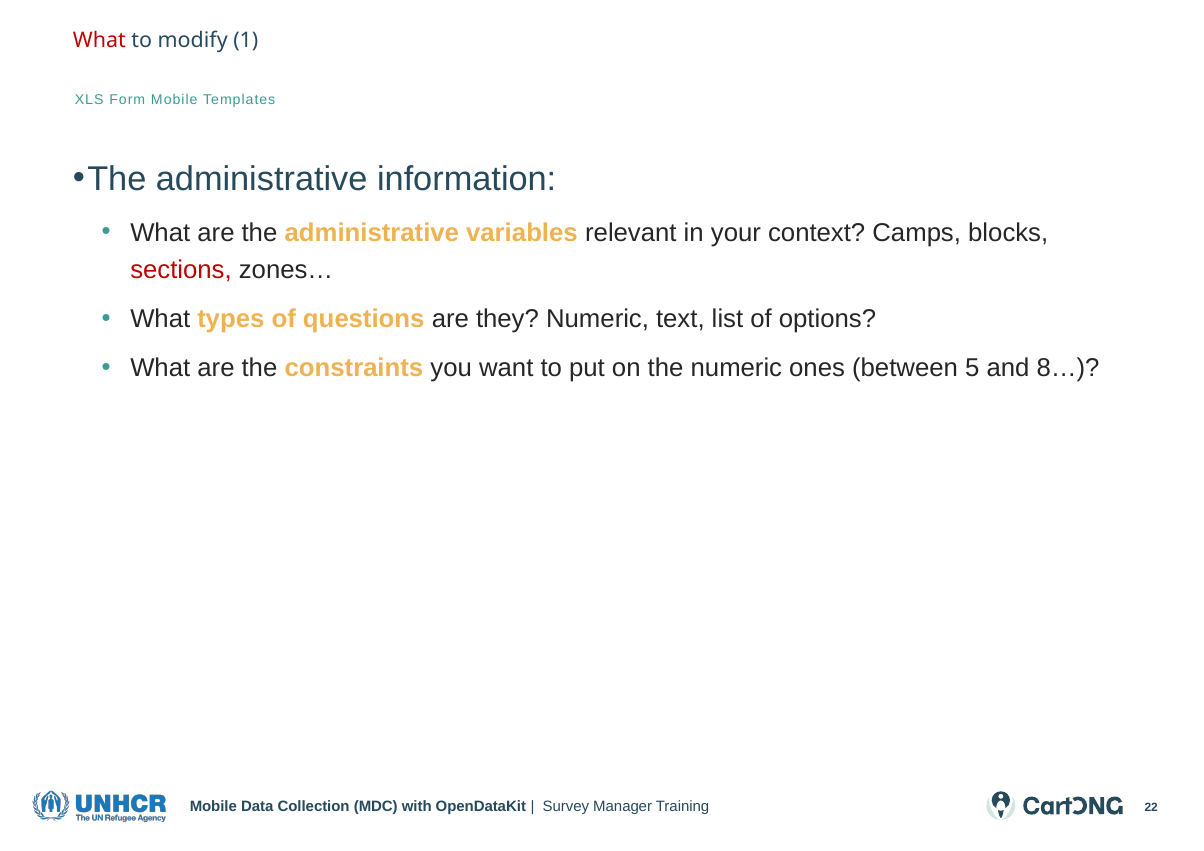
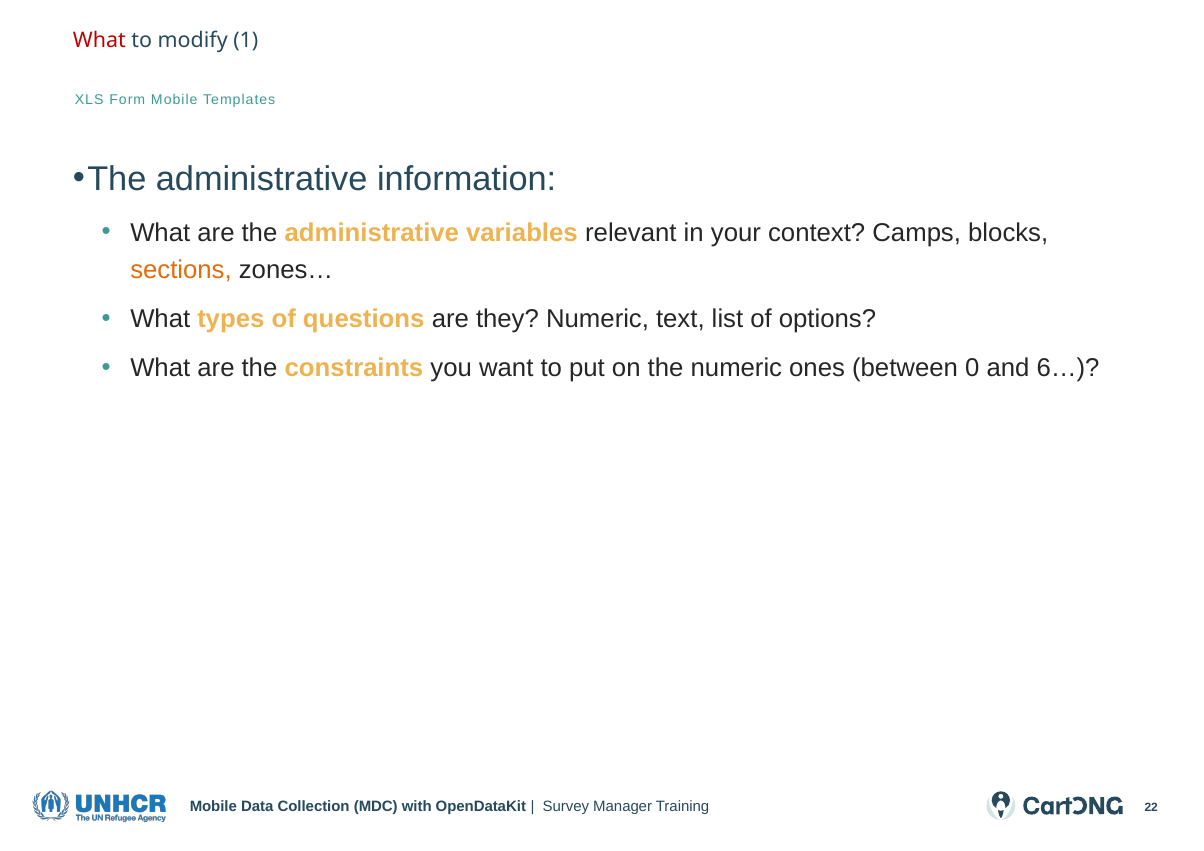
sections colour: red -> orange
5: 5 -> 0
8…: 8… -> 6…
